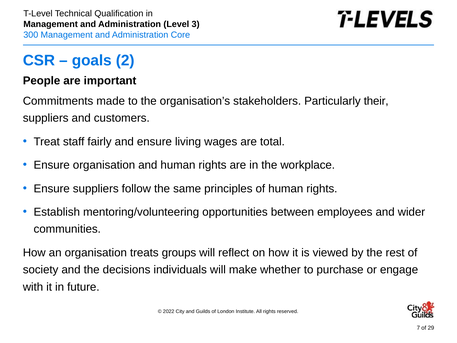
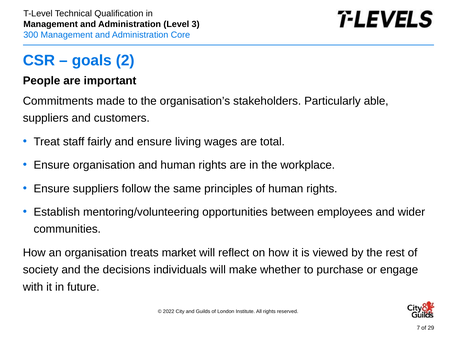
their: their -> able
groups: groups -> market
